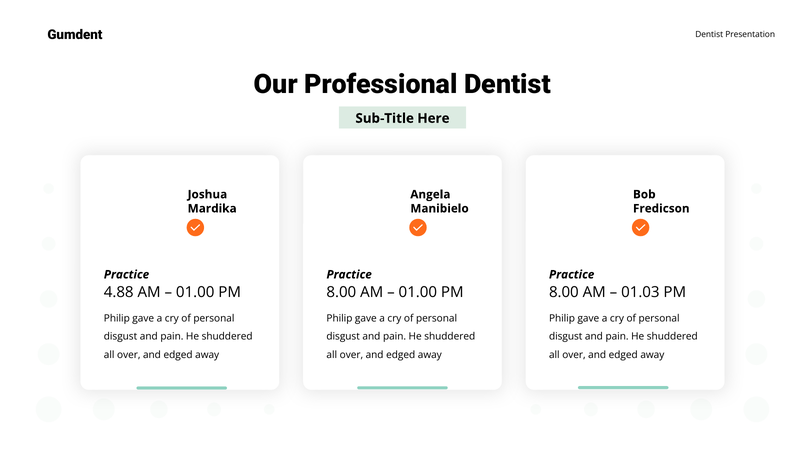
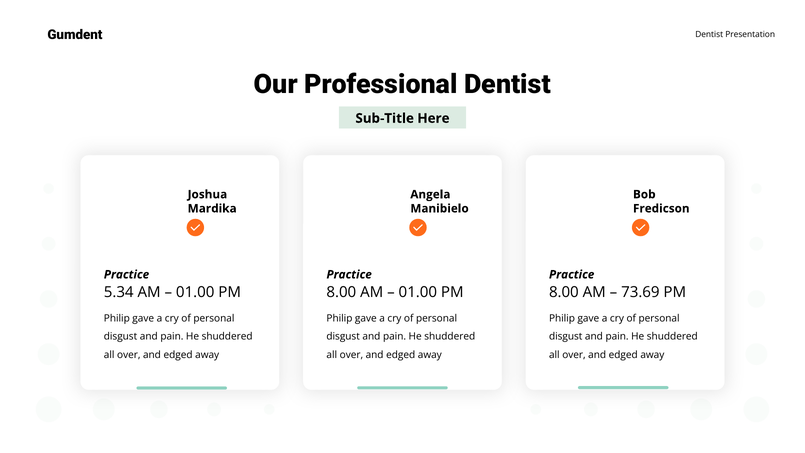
4.88: 4.88 -> 5.34
01.03: 01.03 -> 73.69
